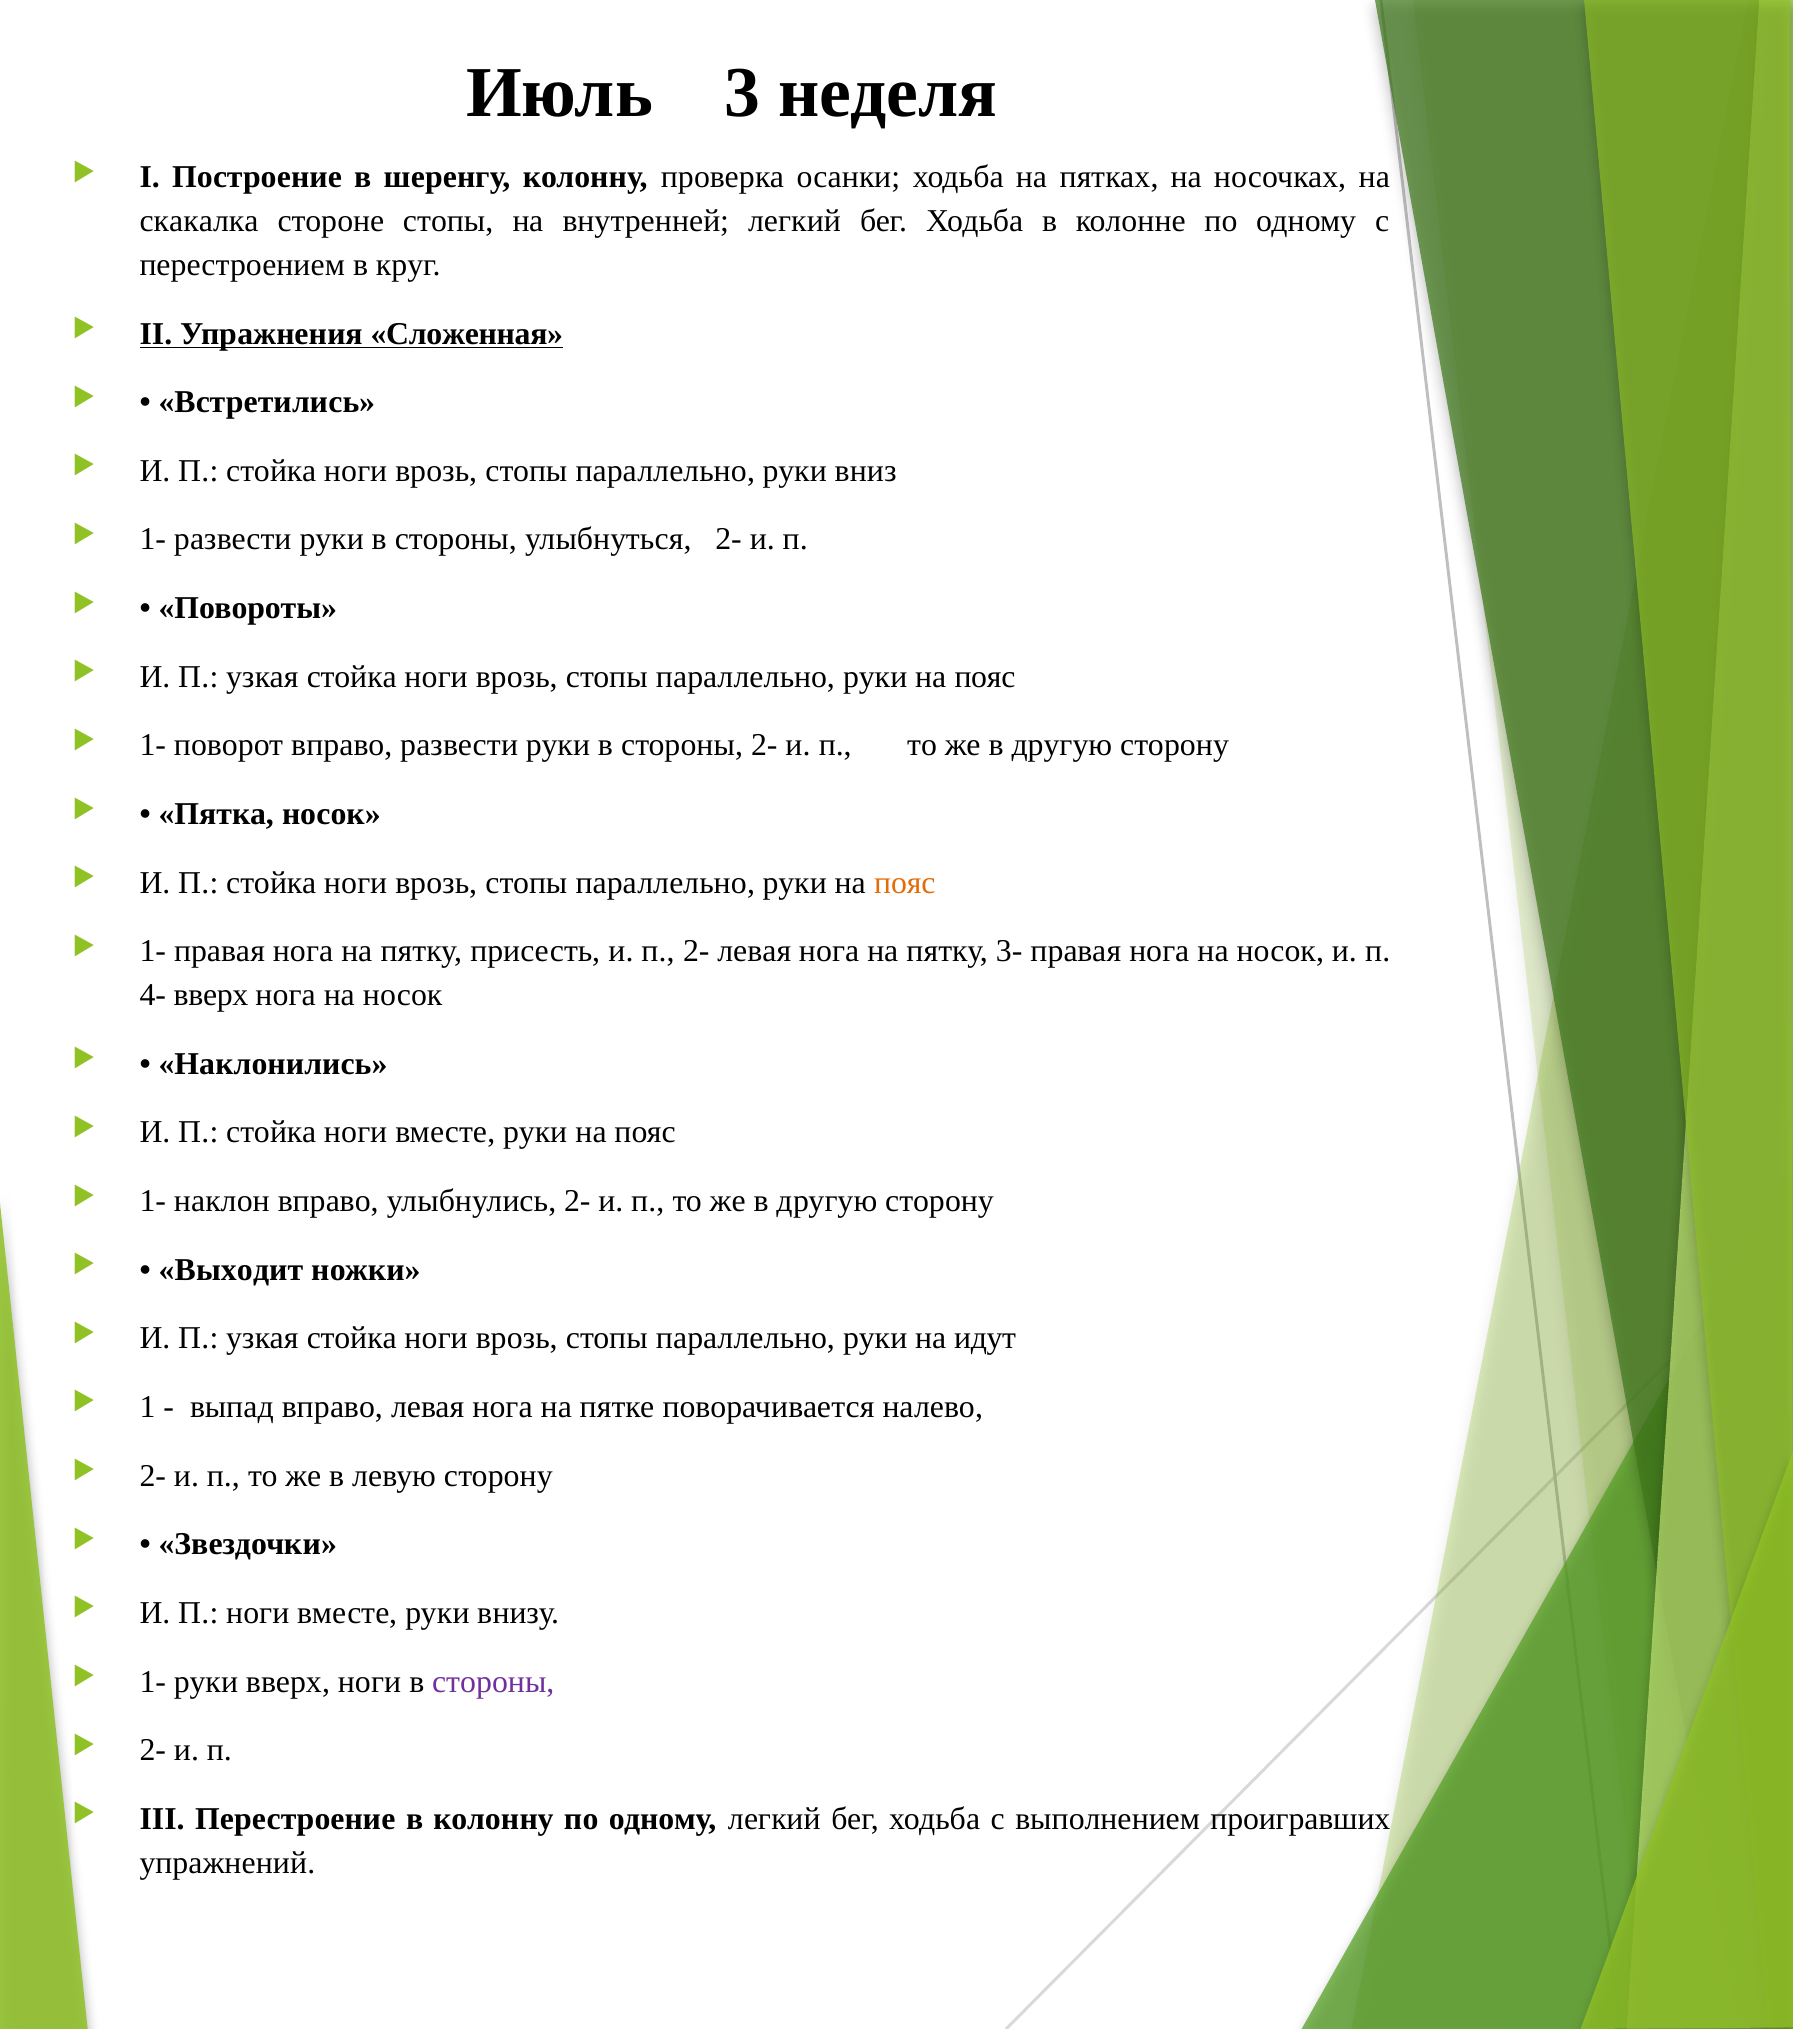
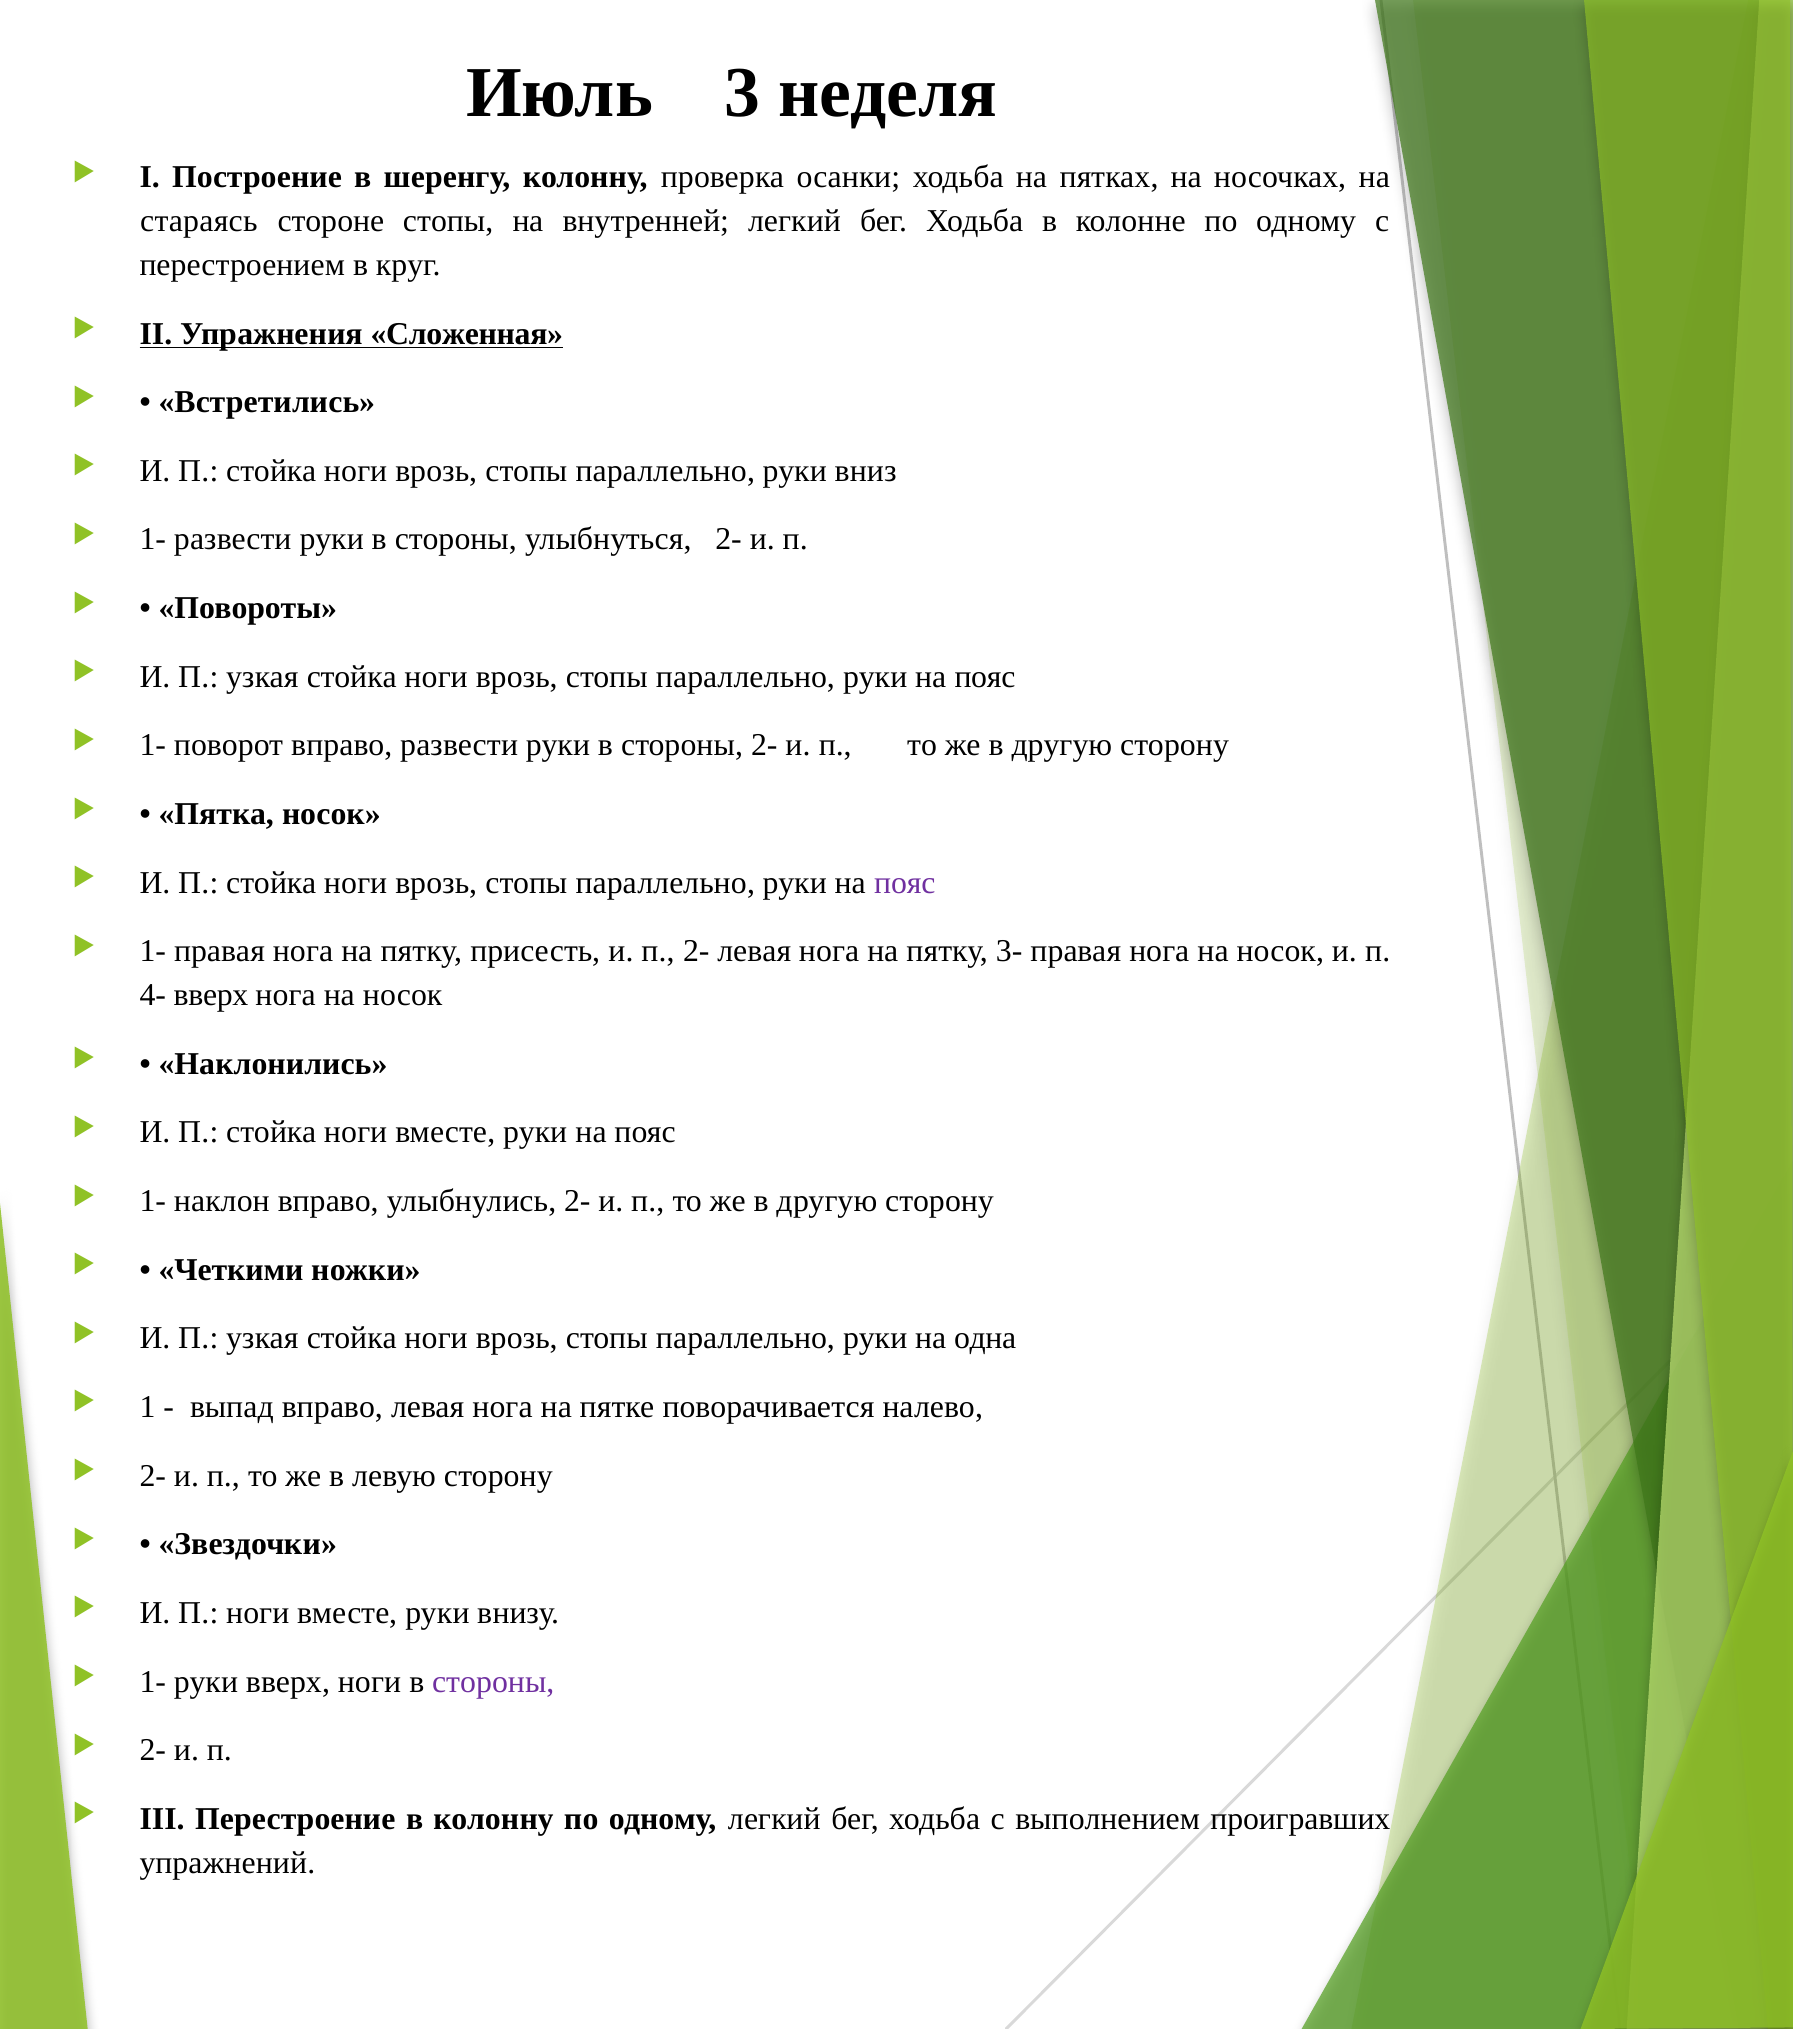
скакалка: скакалка -> стараясь
пояс at (905, 883) colour: orange -> purple
Выходит: Выходит -> Четкими
идут: идут -> одна
